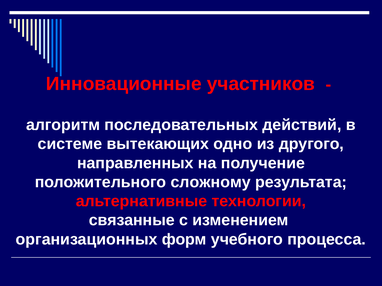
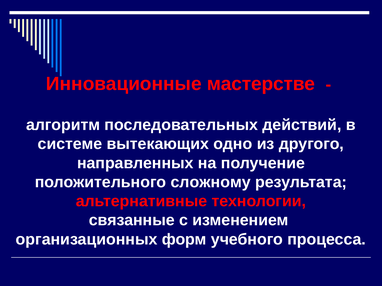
участников: участников -> мастерстве
